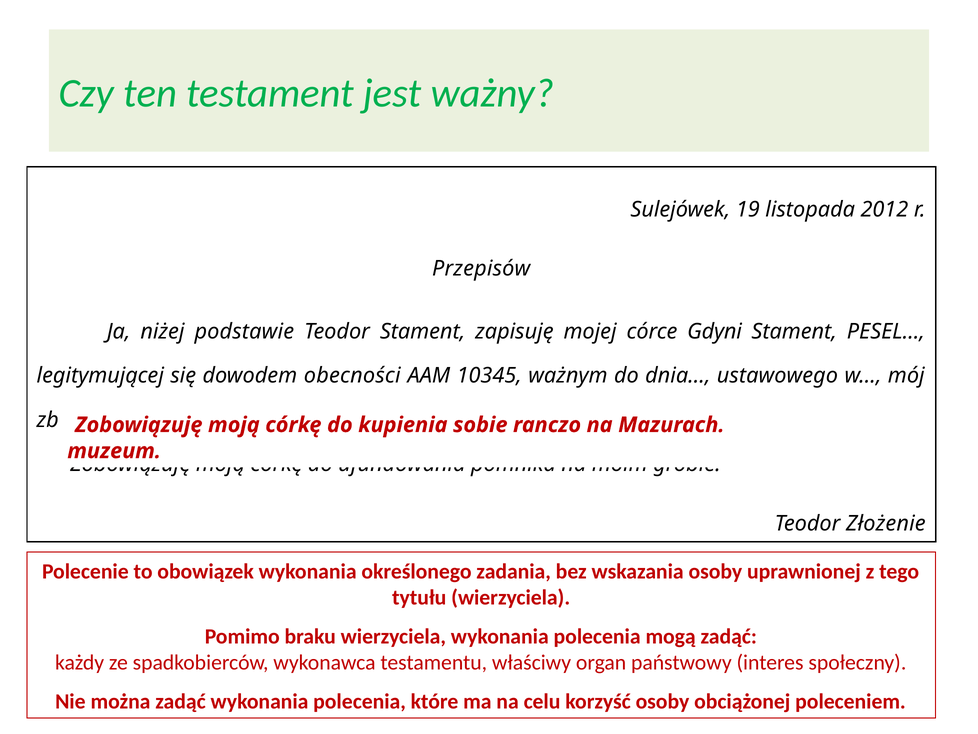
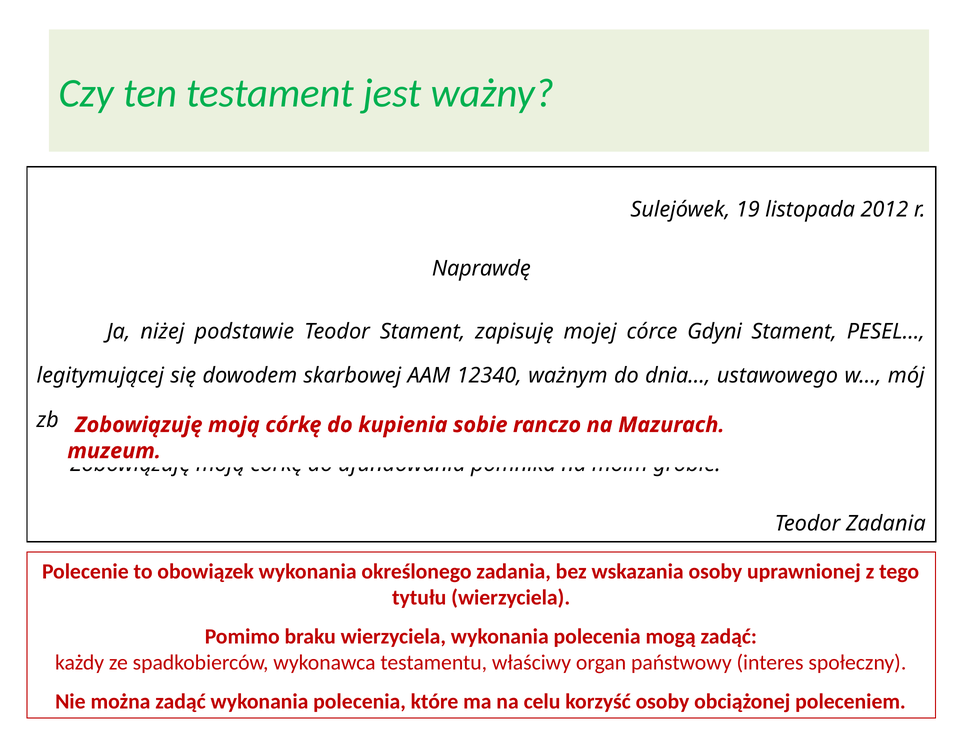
Przepisów: Przepisów -> Naprawdę
obecności: obecności -> skarbowej
10345: 10345 -> 12340
Teodor Złożenie: Złożenie -> Zadania
